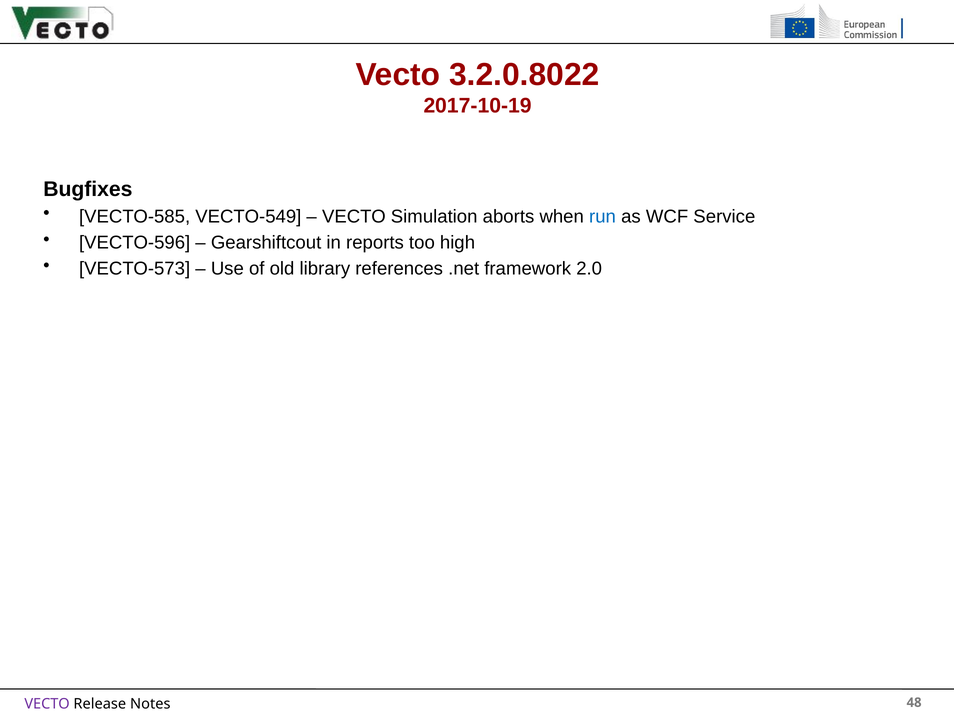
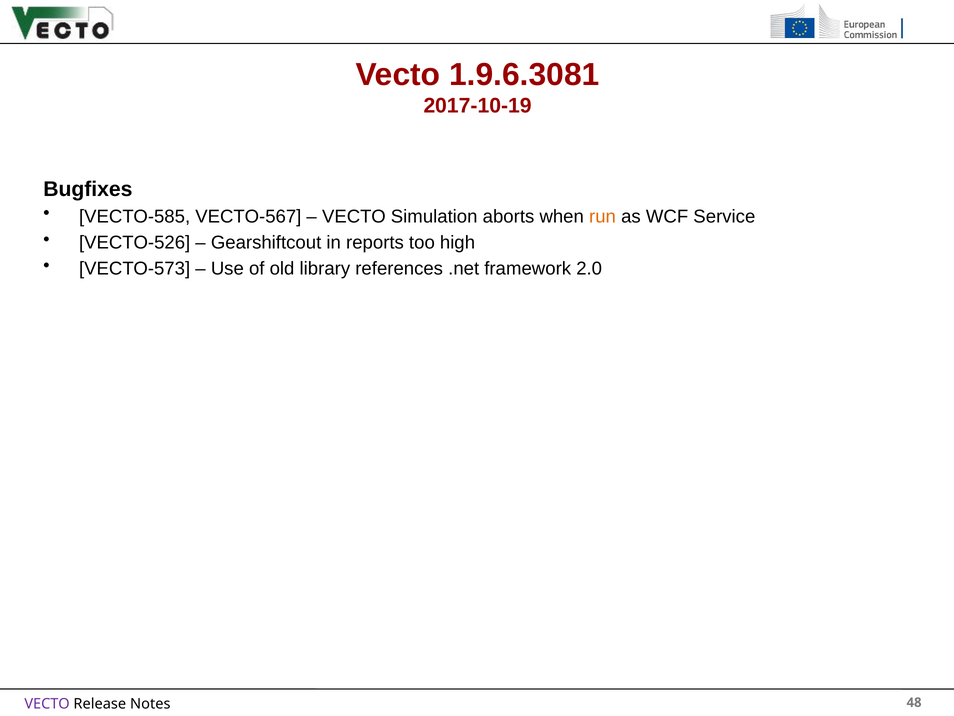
3.2.0.8022: 3.2.0.8022 -> 1.9.6.3081
VECTO-549: VECTO-549 -> VECTO-567
run colour: blue -> orange
VECTO-596: VECTO-596 -> VECTO-526
